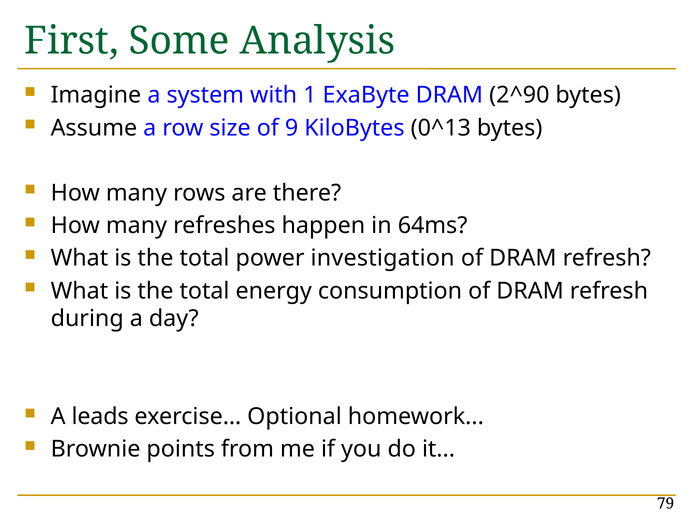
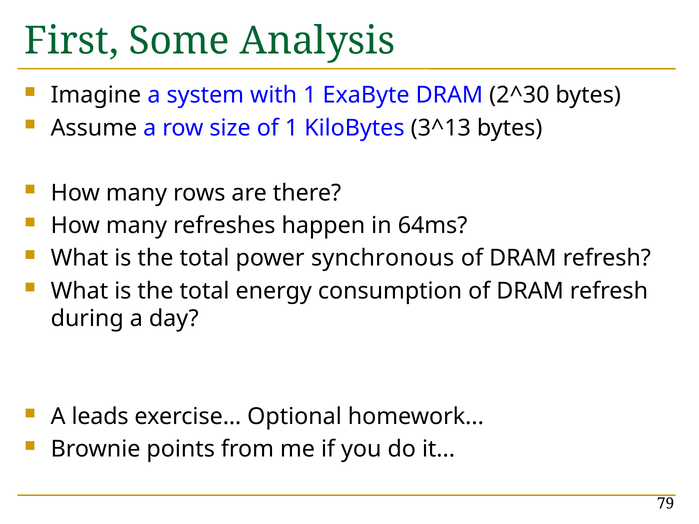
2^90: 2^90 -> 2^30
of 9: 9 -> 1
0^13: 0^13 -> 3^13
investigation: investigation -> synchronous
